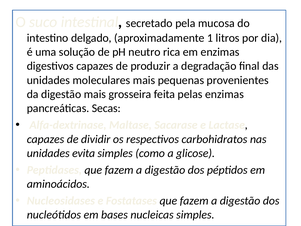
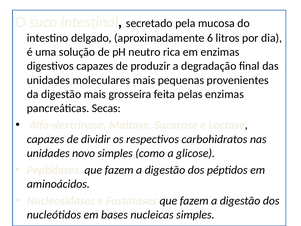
1: 1 -> 6
evita: evita -> novo
